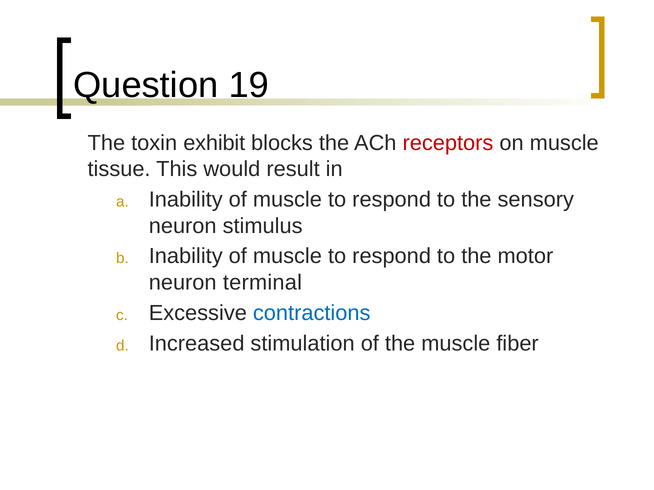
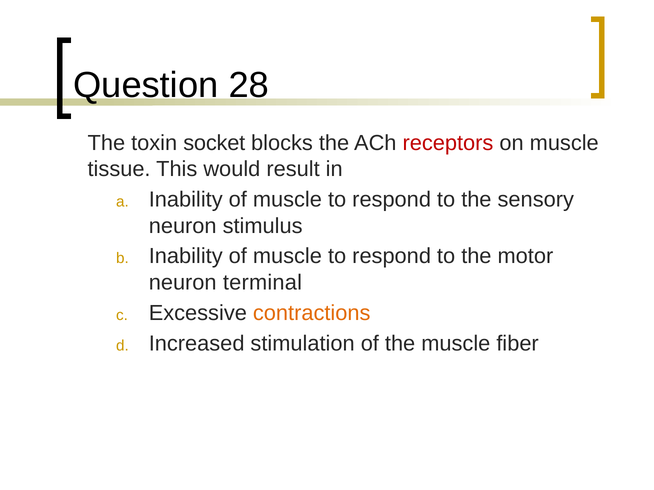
19: 19 -> 28
exhibit: exhibit -> socket
contractions colour: blue -> orange
